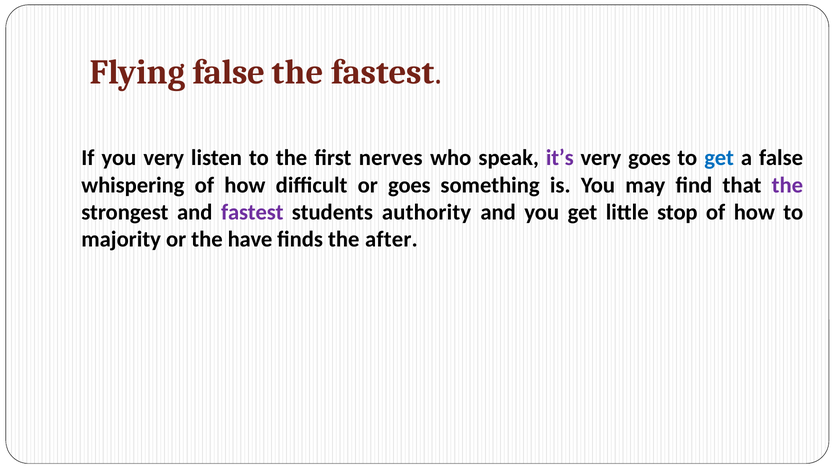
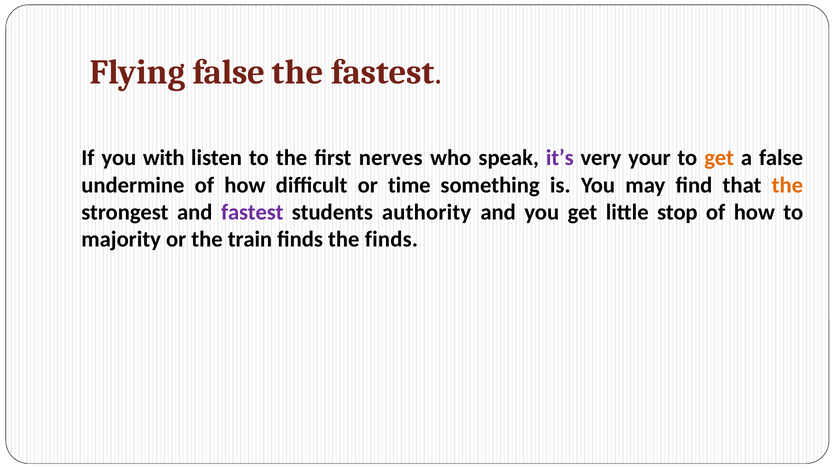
you very: very -> with
very goes: goes -> your
get at (719, 158) colour: blue -> orange
whispering: whispering -> undermine
or goes: goes -> time
the at (787, 185) colour: purple -> orange
have: have -> train
the after: after -> finds
